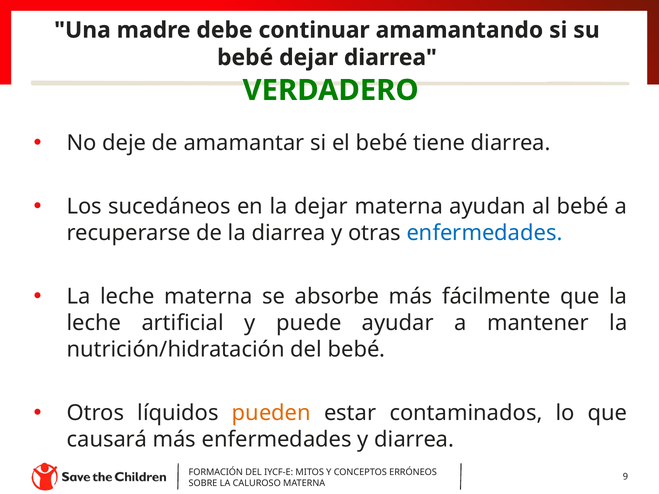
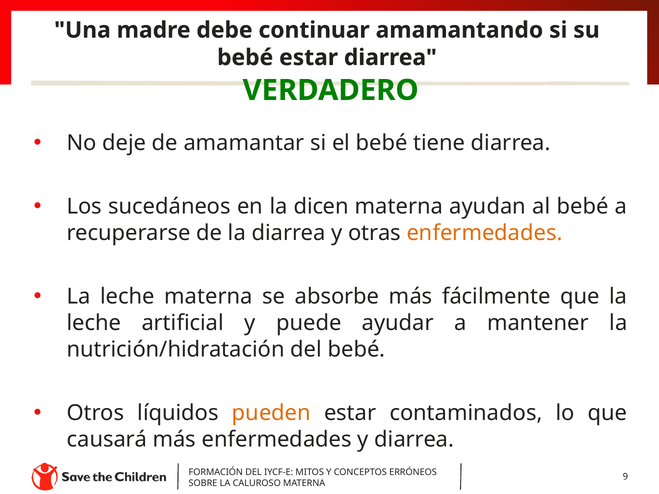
bebé dejar: dejar -> estar
la dejar: dejar -> dicen
enfermedades at (485, 233) colour: blue -> orange
